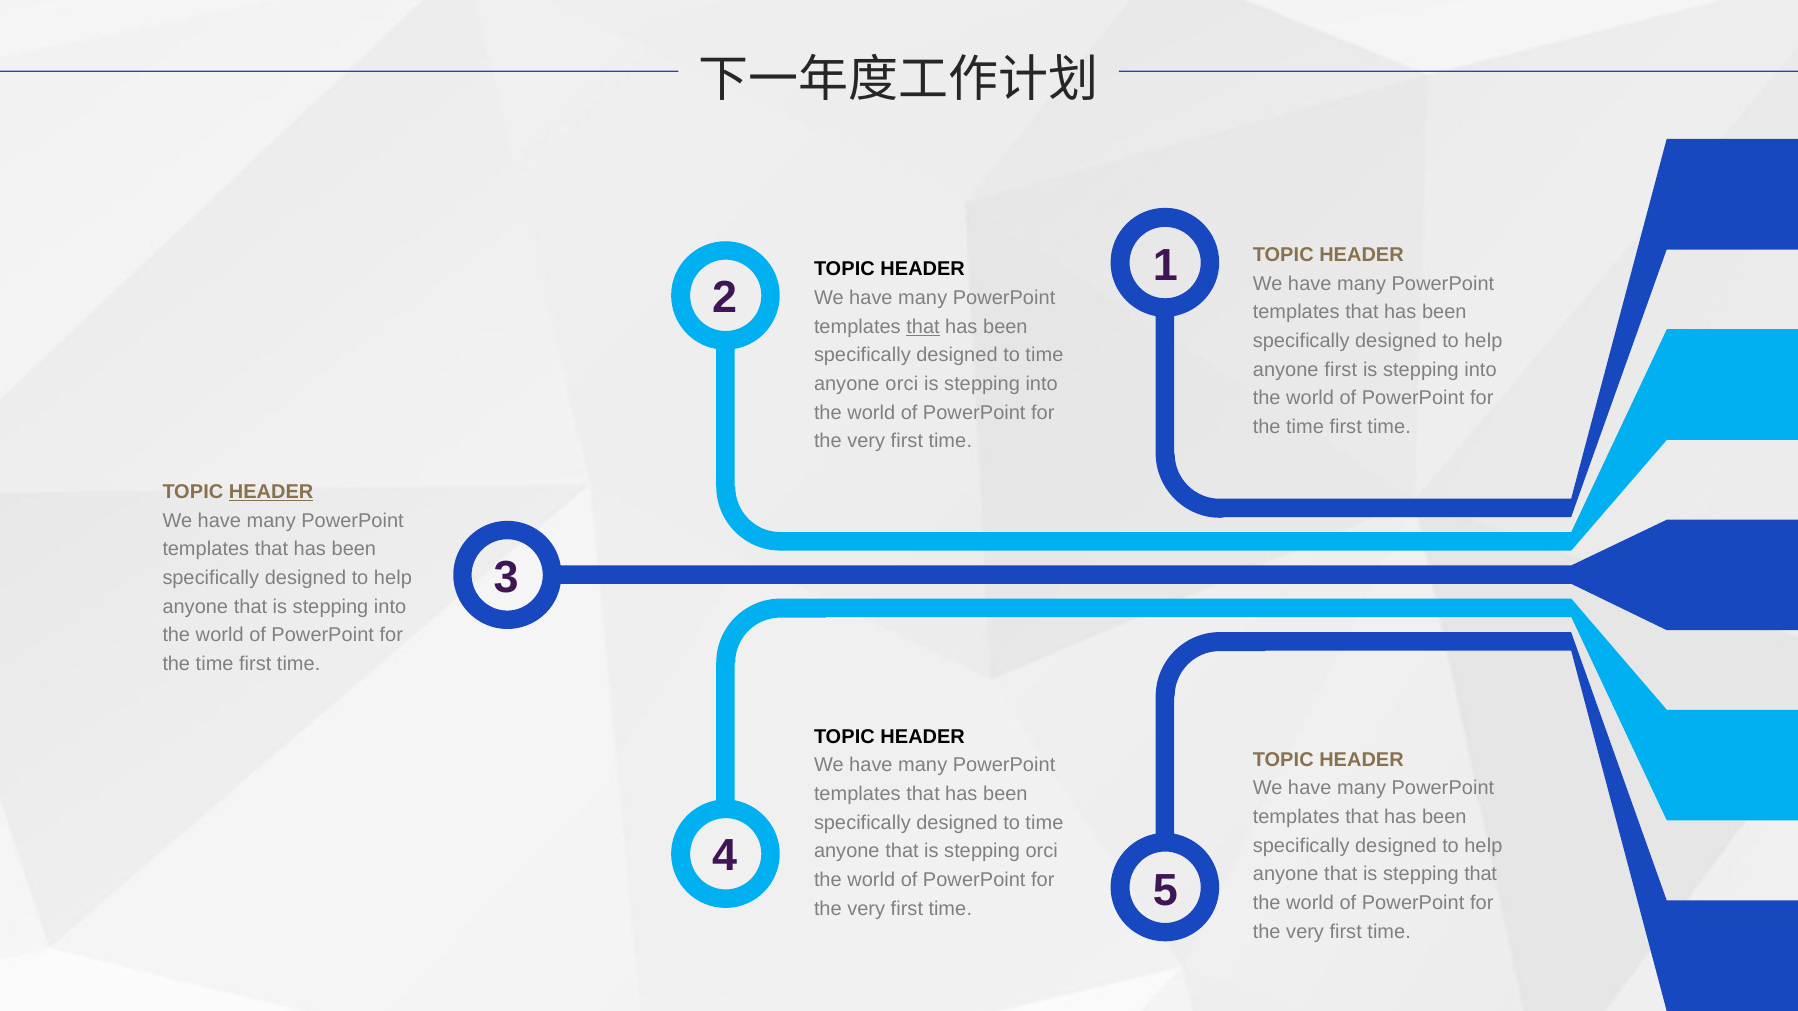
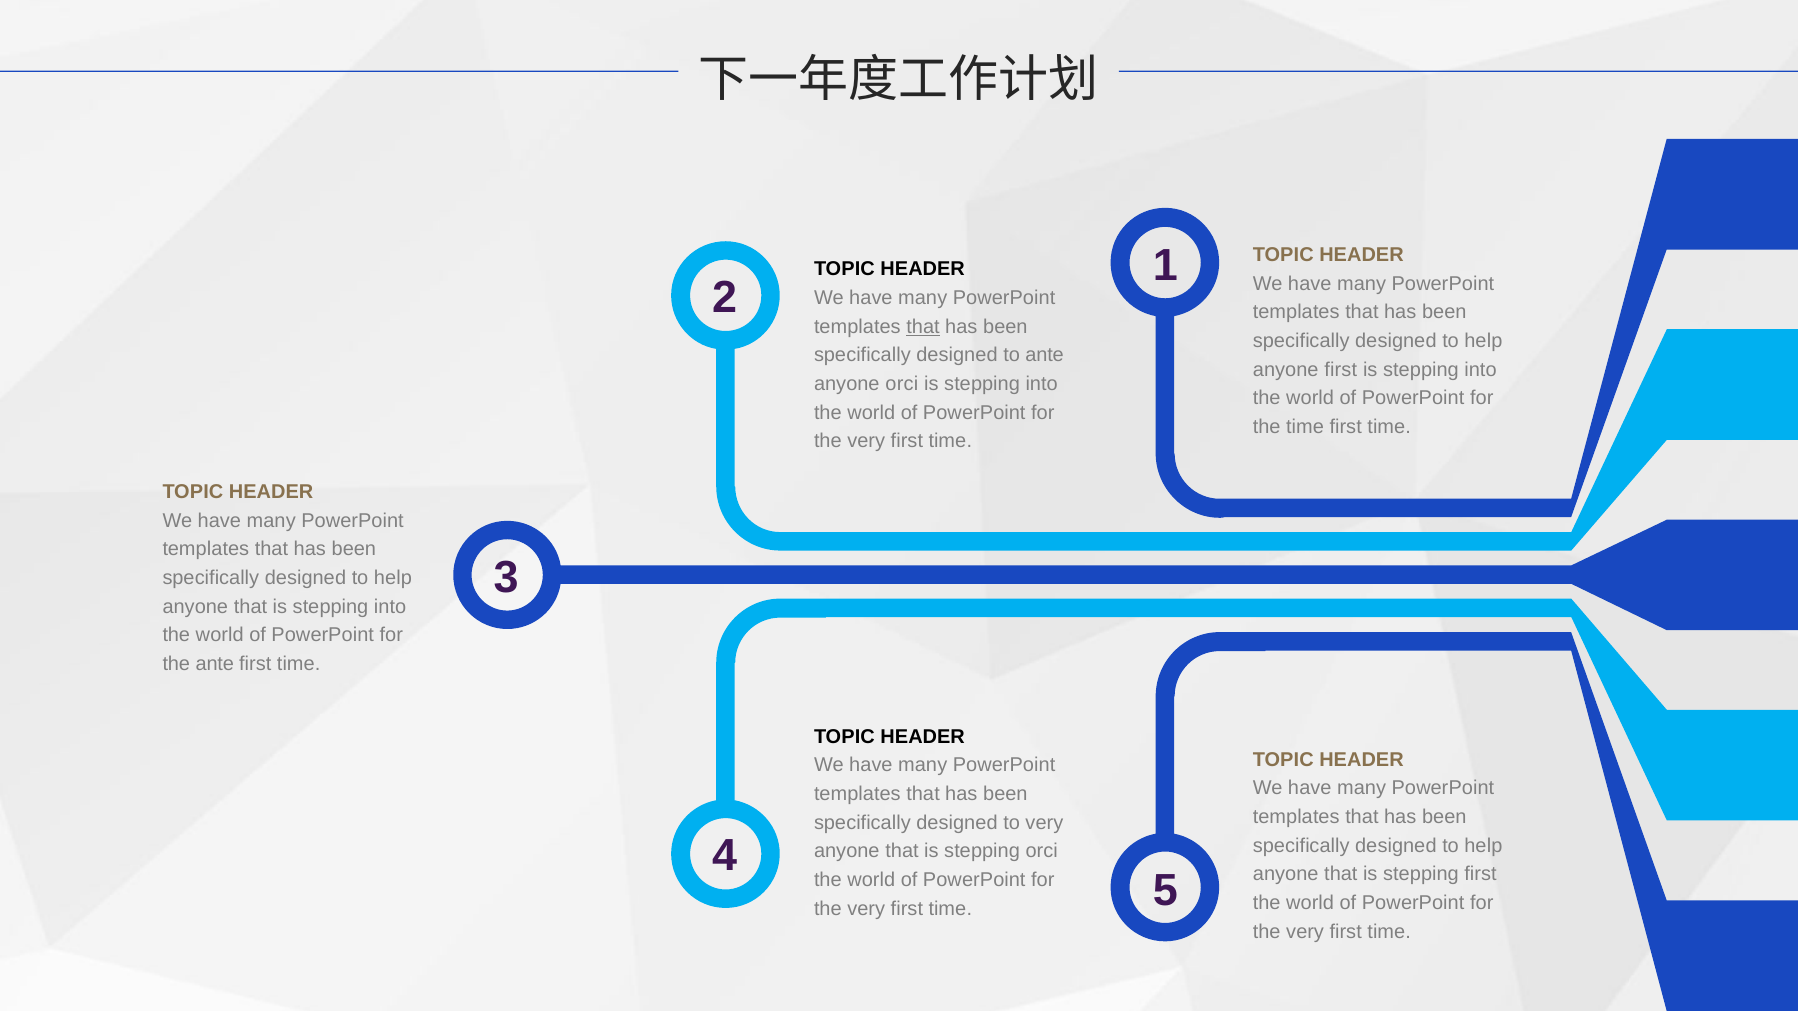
time at (1044, 355): time -> ante
HEADER at (271, 492) underline: present -> none
time at (215, 664): time -> ante
time at (1044, 823): time -> very
stepping that: that -> first
